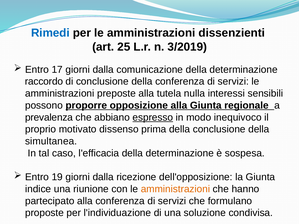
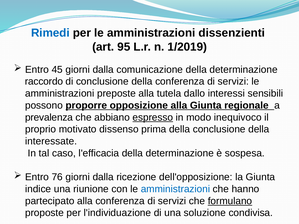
25: 25 -> 95
3/2019: 3/2019 -> 1/2019
17: 17 -> 45
nulla: nulla -> dallo
simultanea: simultanea -> interessate
19: 19 -> 76
amministrazioni at (175, 189) colour: orange -> blue
formulano underline: none -> present
